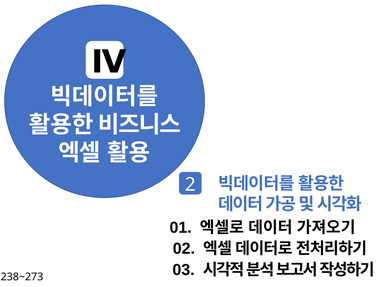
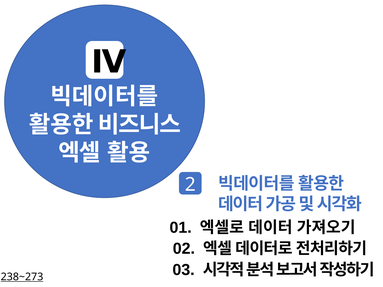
238~273 underline: none -> present
